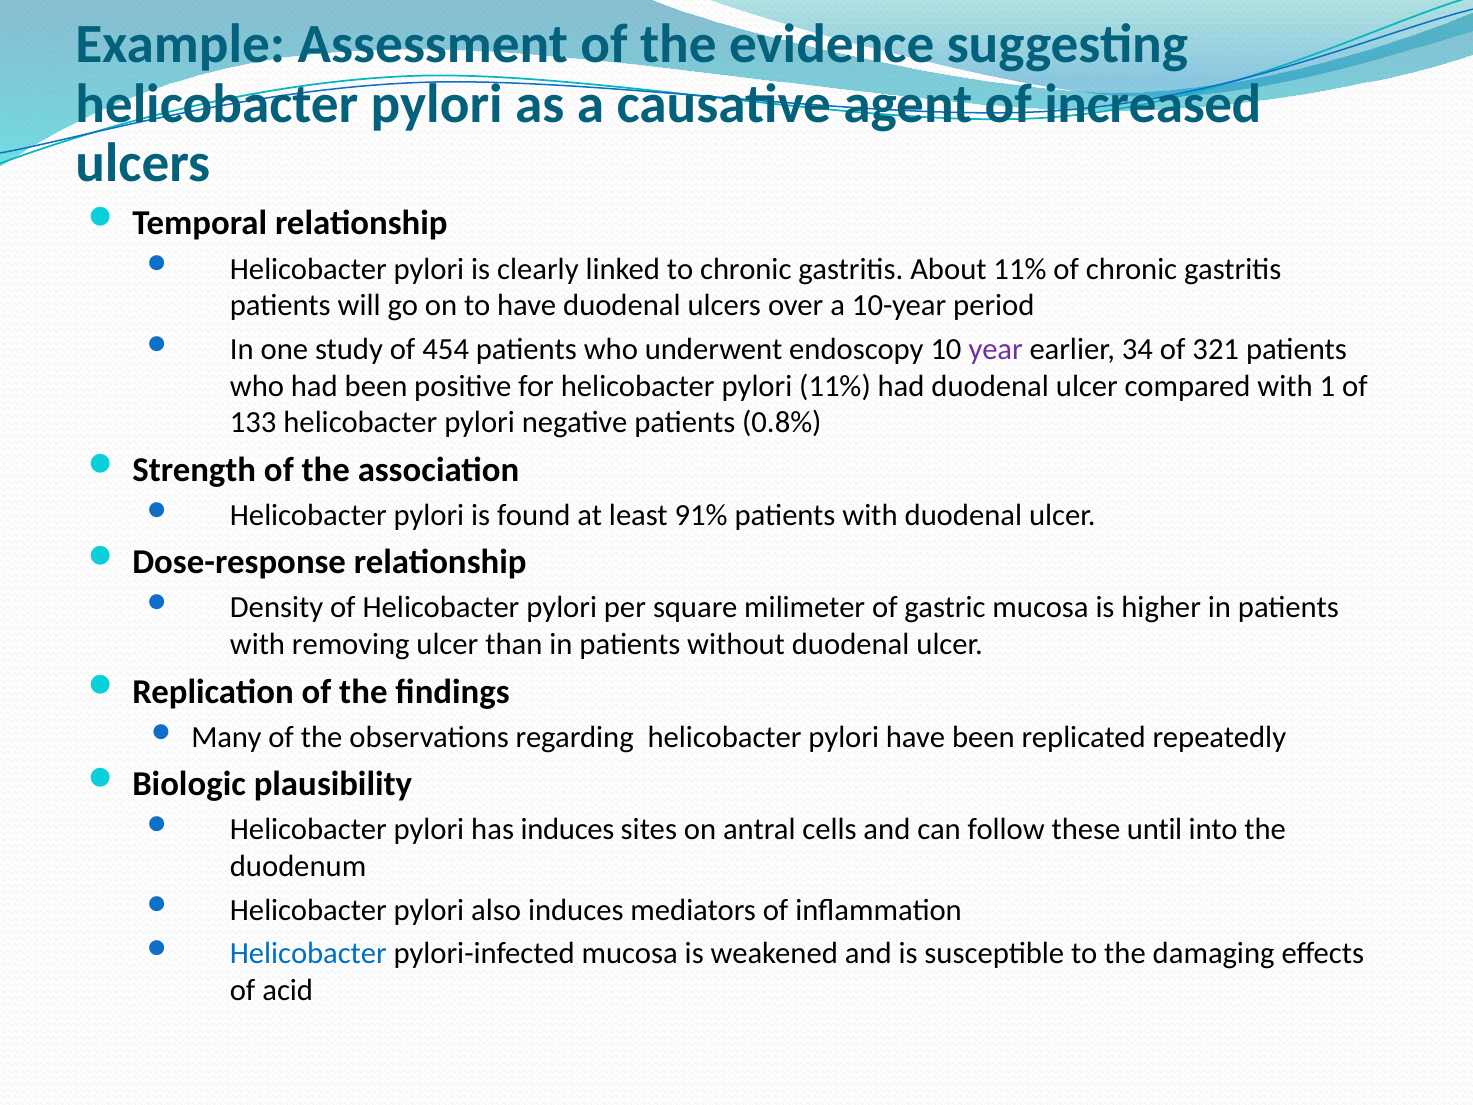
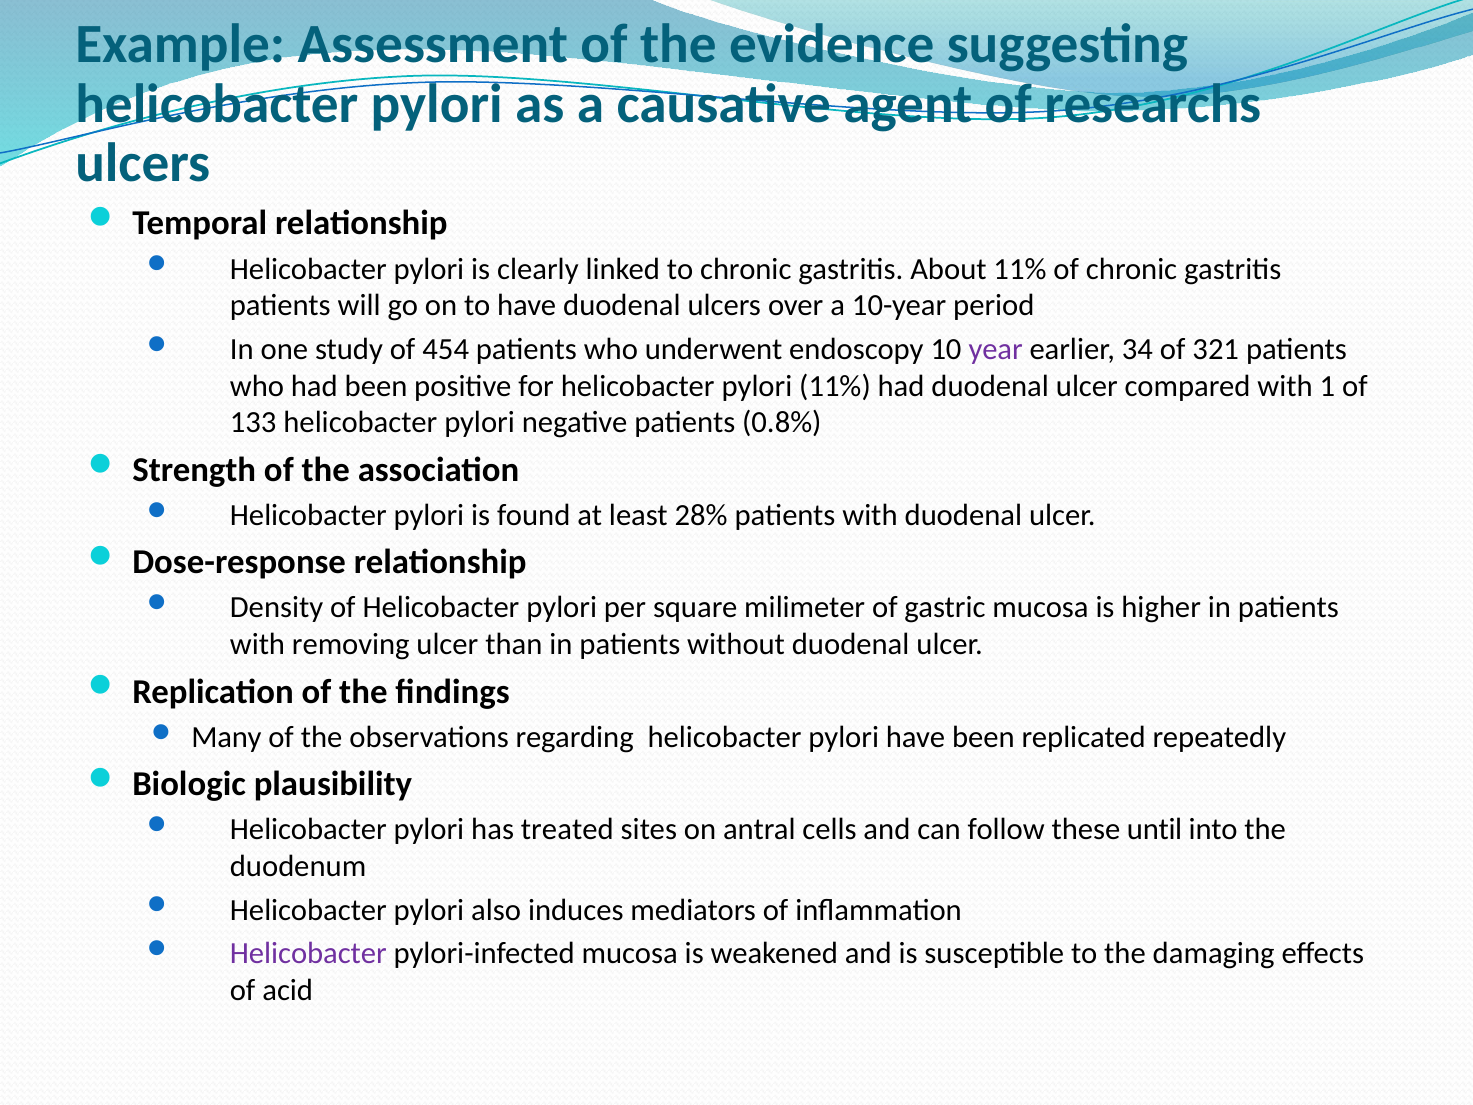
increased: increased -> researchs
91%: 91% -> 28%
has induces: induces -> treated
Helicobacter at (308, 953) colour: blue -> purple
